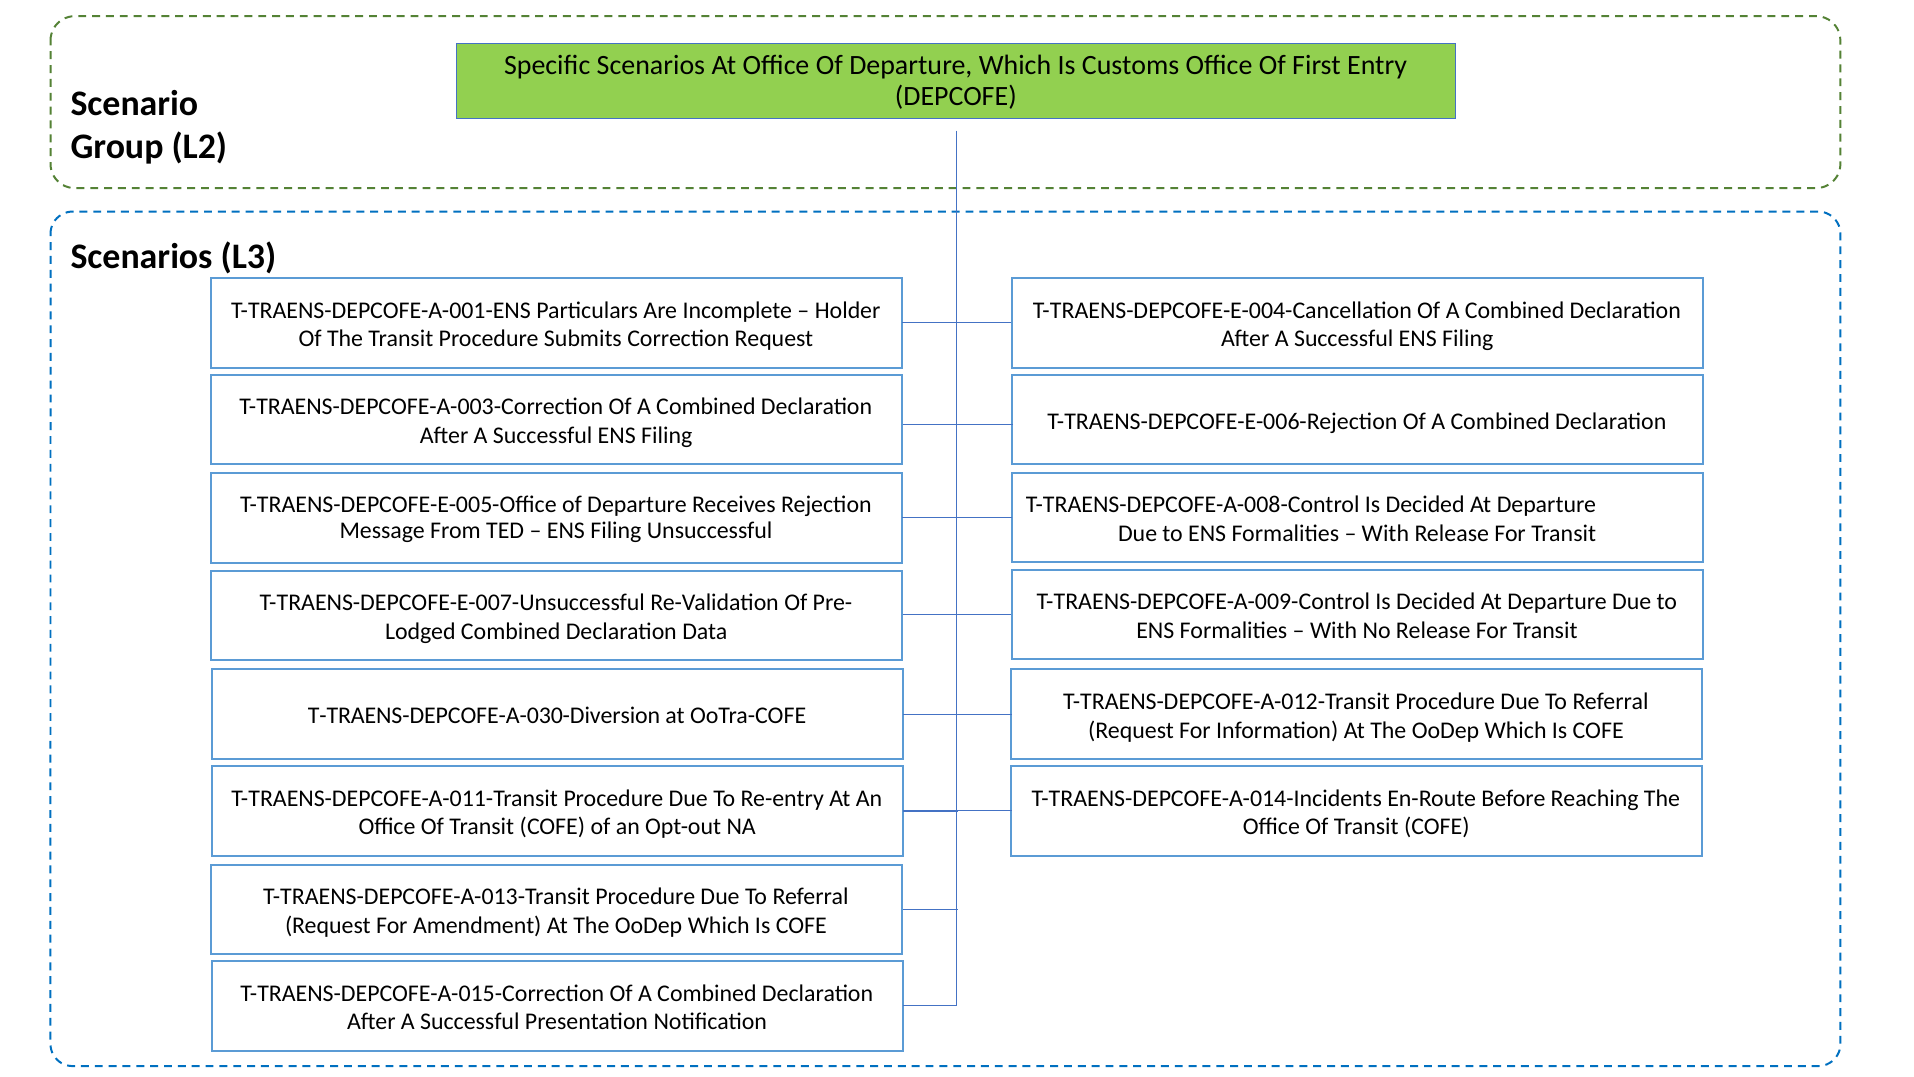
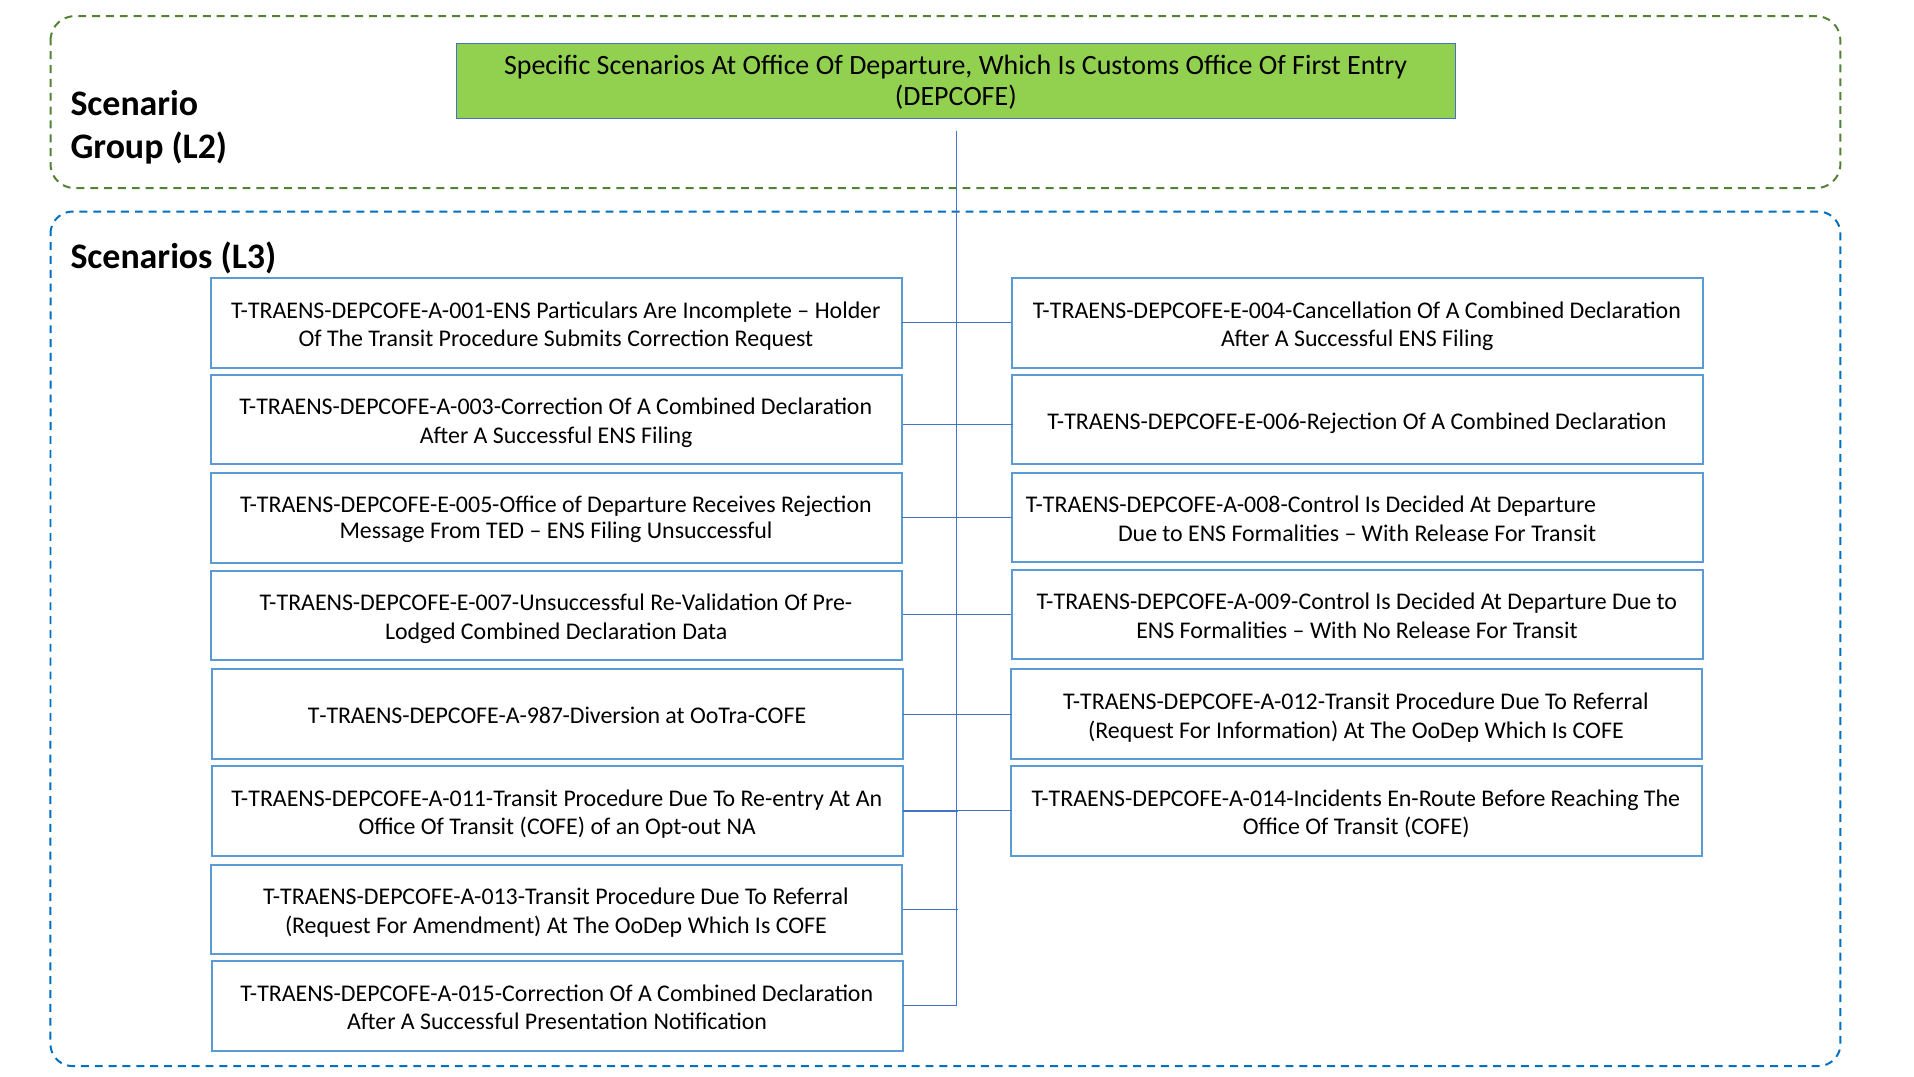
T-TRAENS-DEPCOFE-A-030-Diversion: T-TRAENS-DEPCOFE-A-030-Diversion -> T-TRAENS-DEPCOFE-A-987-Diversion
